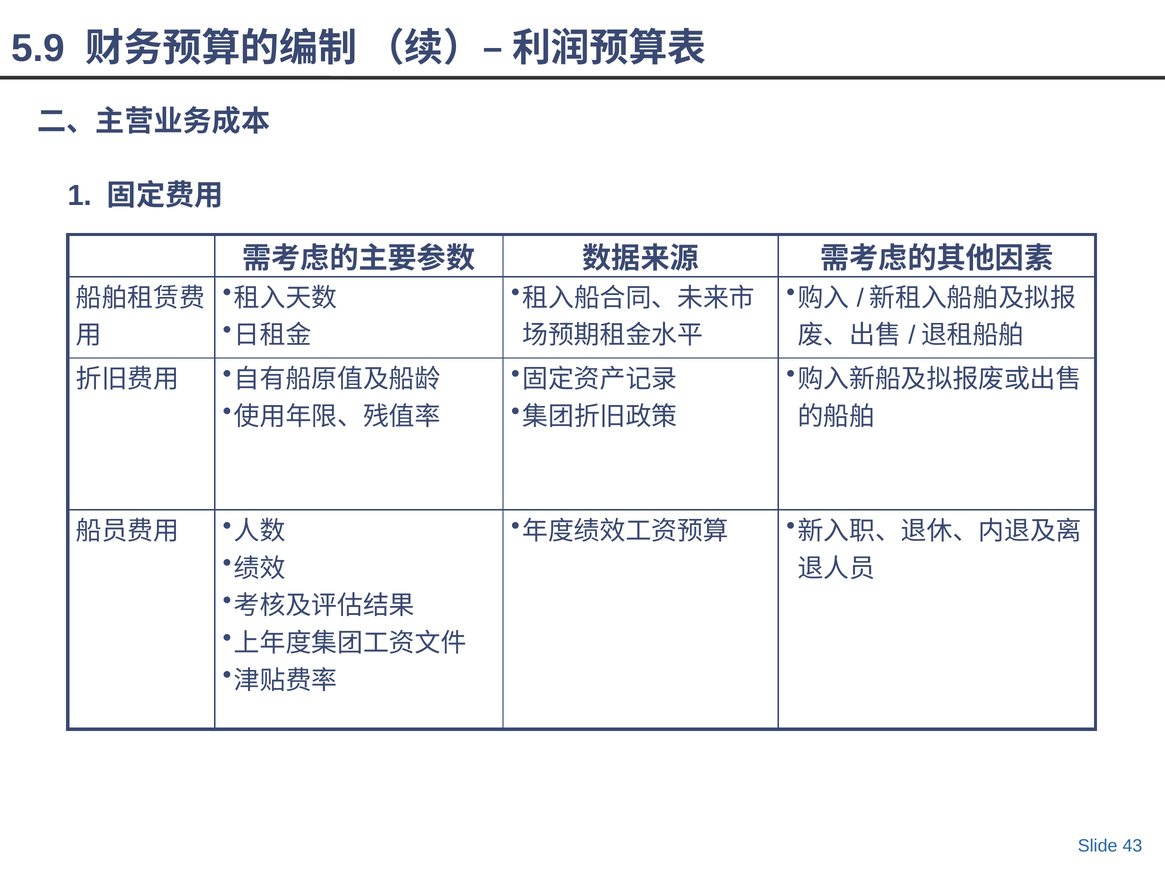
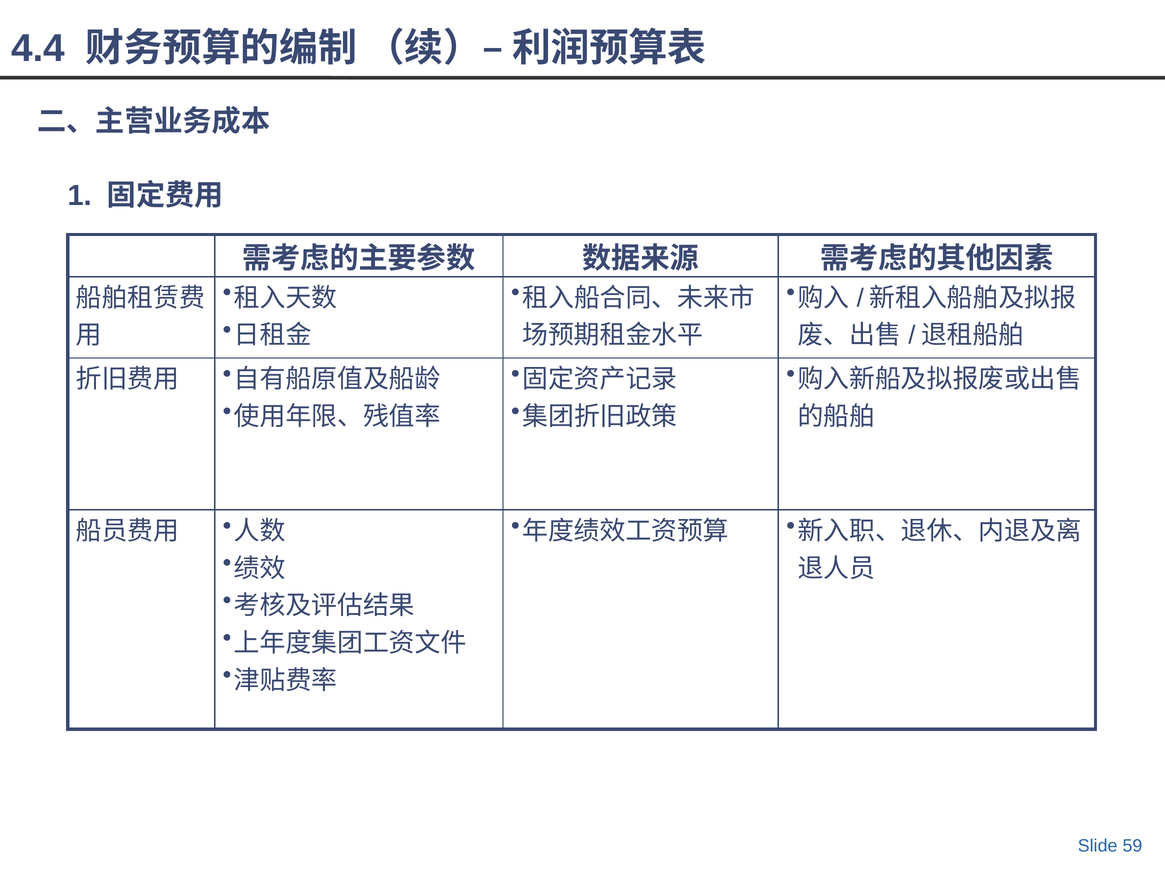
5.9: 5.9 -> 4.4
43: 43 -> 59
